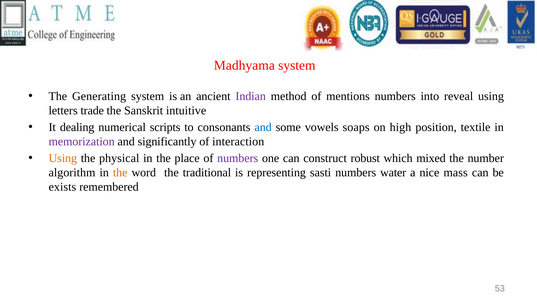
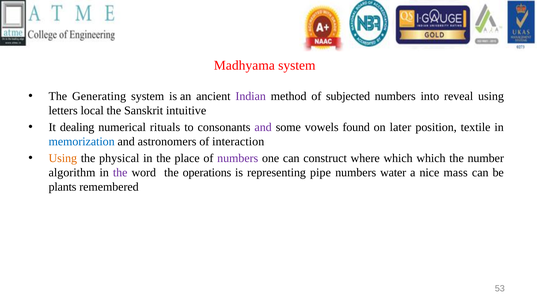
mentions: mentions -> subjected
trade: trade -> local
scripts: scripts -> rituals
and at (263, 127) colour: blue -> purple
soaps: soaps -> found
high: high -> later
memorization colour: purple -> blue
significantly: significantly -> astronomers
robust: robust -> where
which mixed: mixed -> which
the at (120, 173) colour: orange -> purple
traditional: traditional -> operations
sasti: sasti -> pipe
exists: exists -> plants
